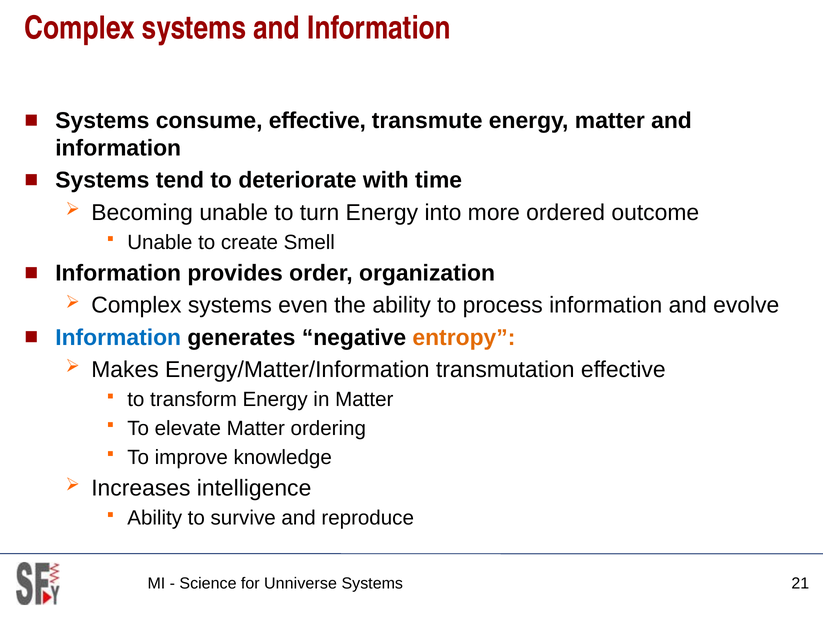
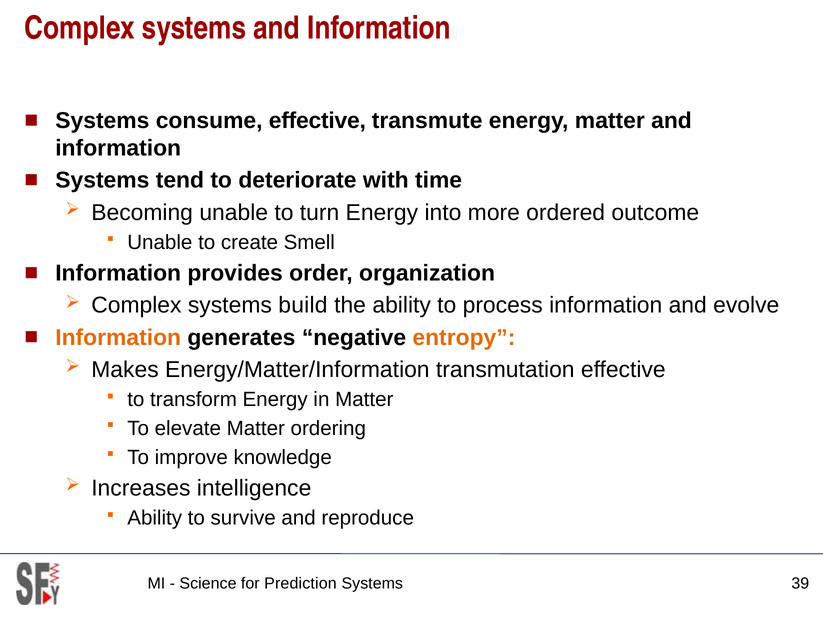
even: even -> build
Information at (118, 337) colour: blue -> orange
Unniverse: Unniverse -> Prediction
21: 21 -> 39
